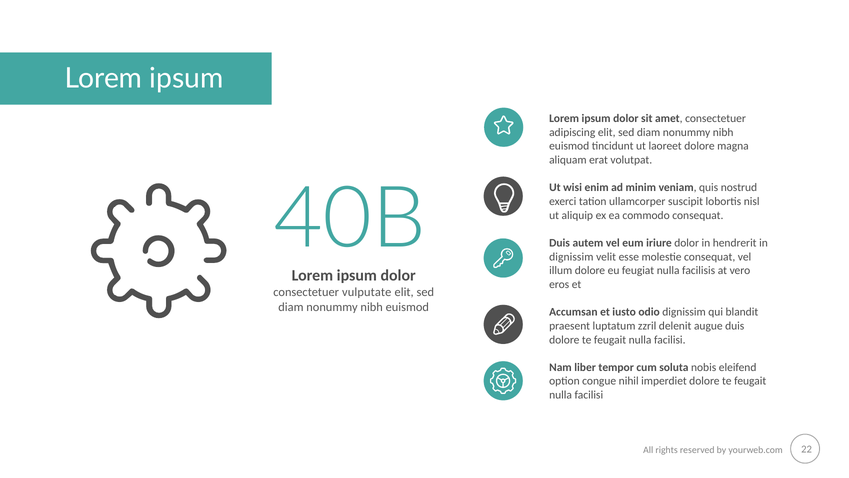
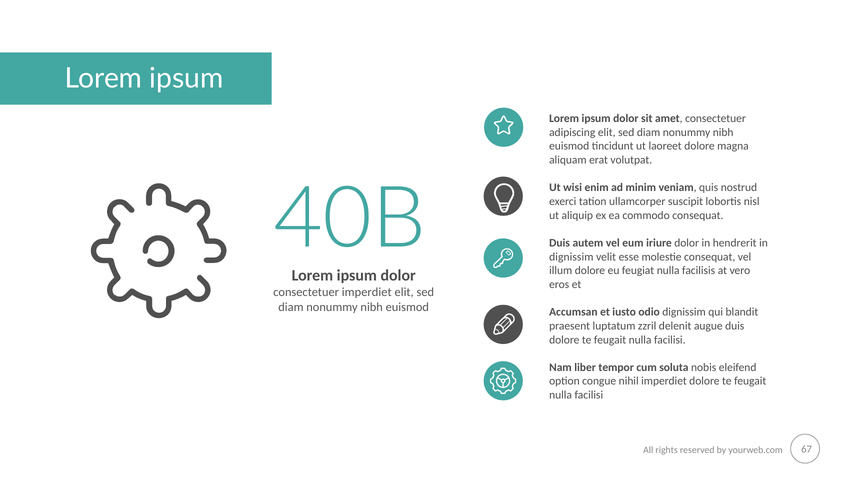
consectetuer vulputate: vulputate -> imperdiet
22: 22 -> 67
